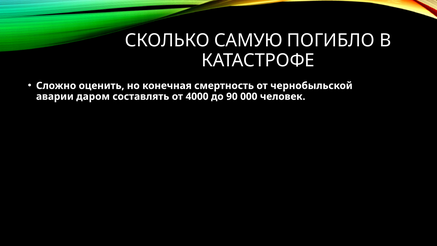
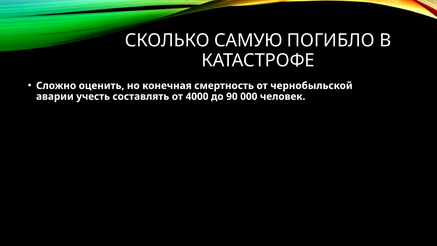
даром: даром -> учесть
